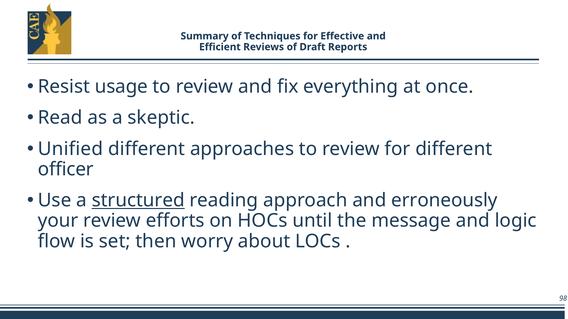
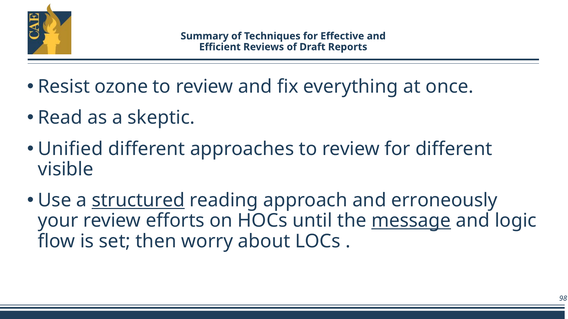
usage: usage -> ozone
officer: officer -> visible
message underline: none -> present
